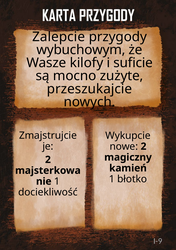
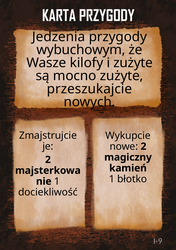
Zalepcie: Zalepcie -> Jedzenia
i suficie: suficie -> zużyte
